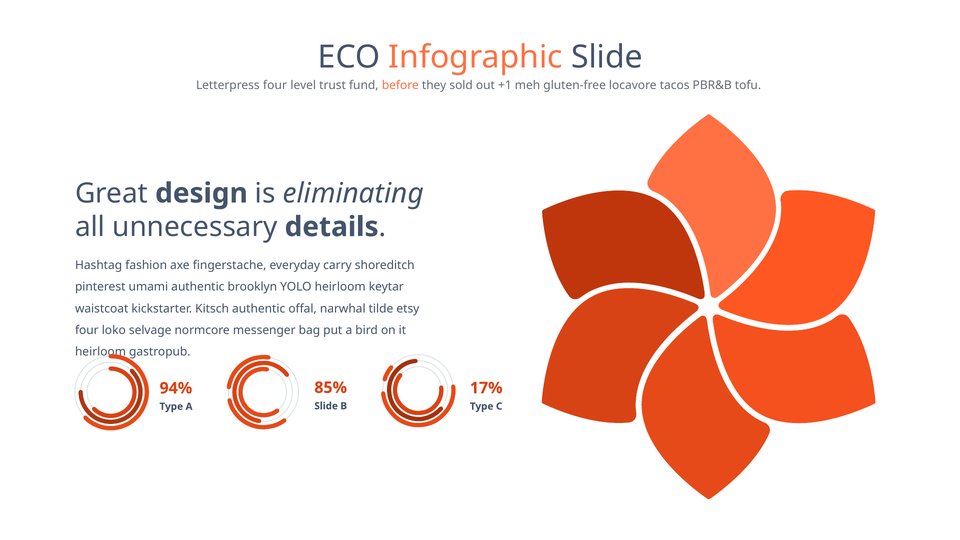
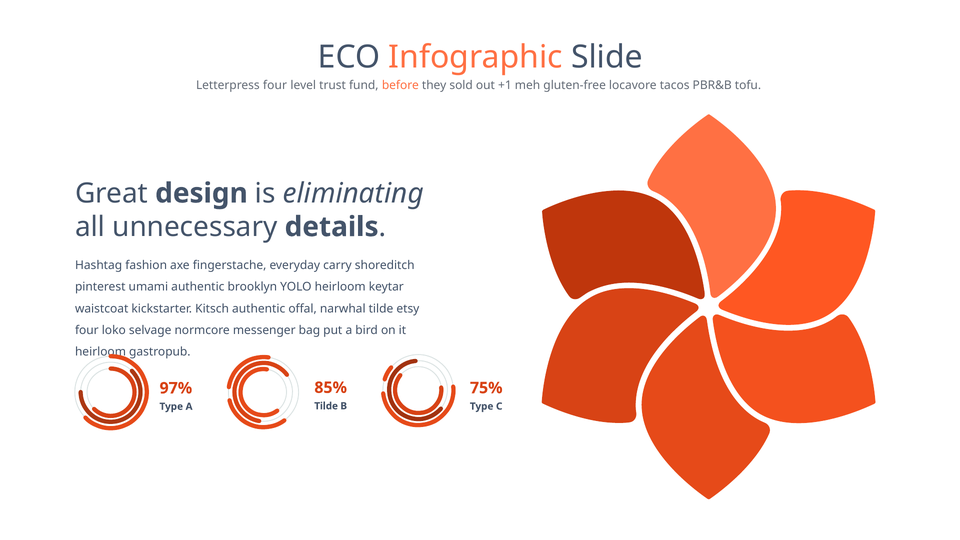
17%: 17% -> 75%
94%: 94% -> 97%
Slide at (326, 406): Slide -> Tilde
